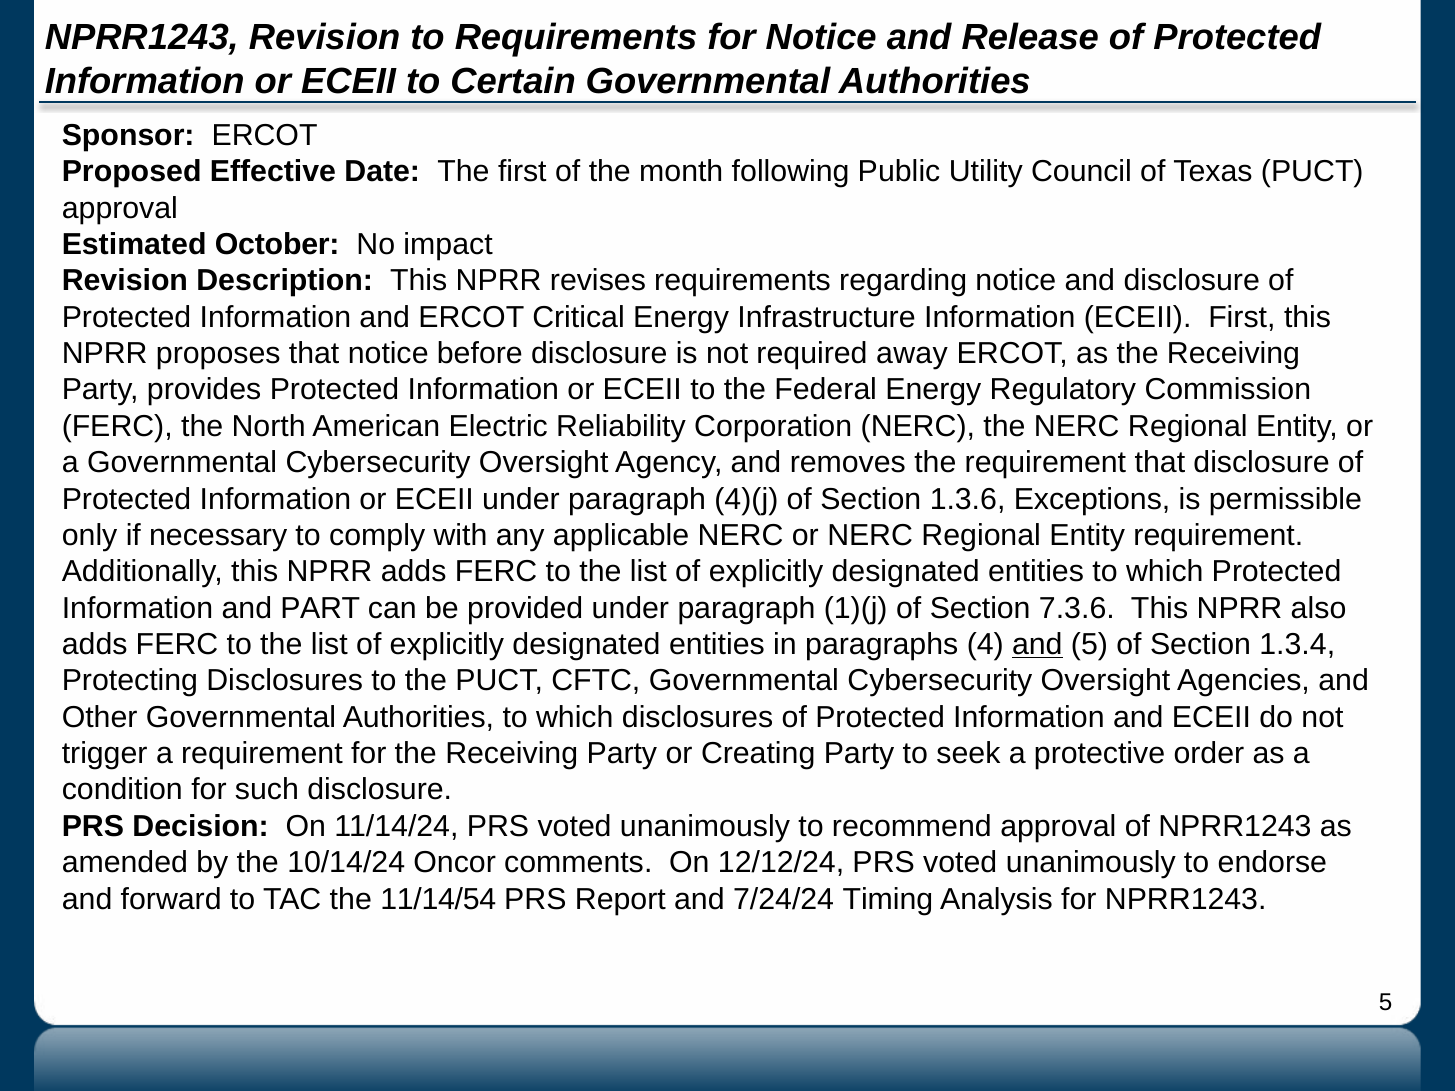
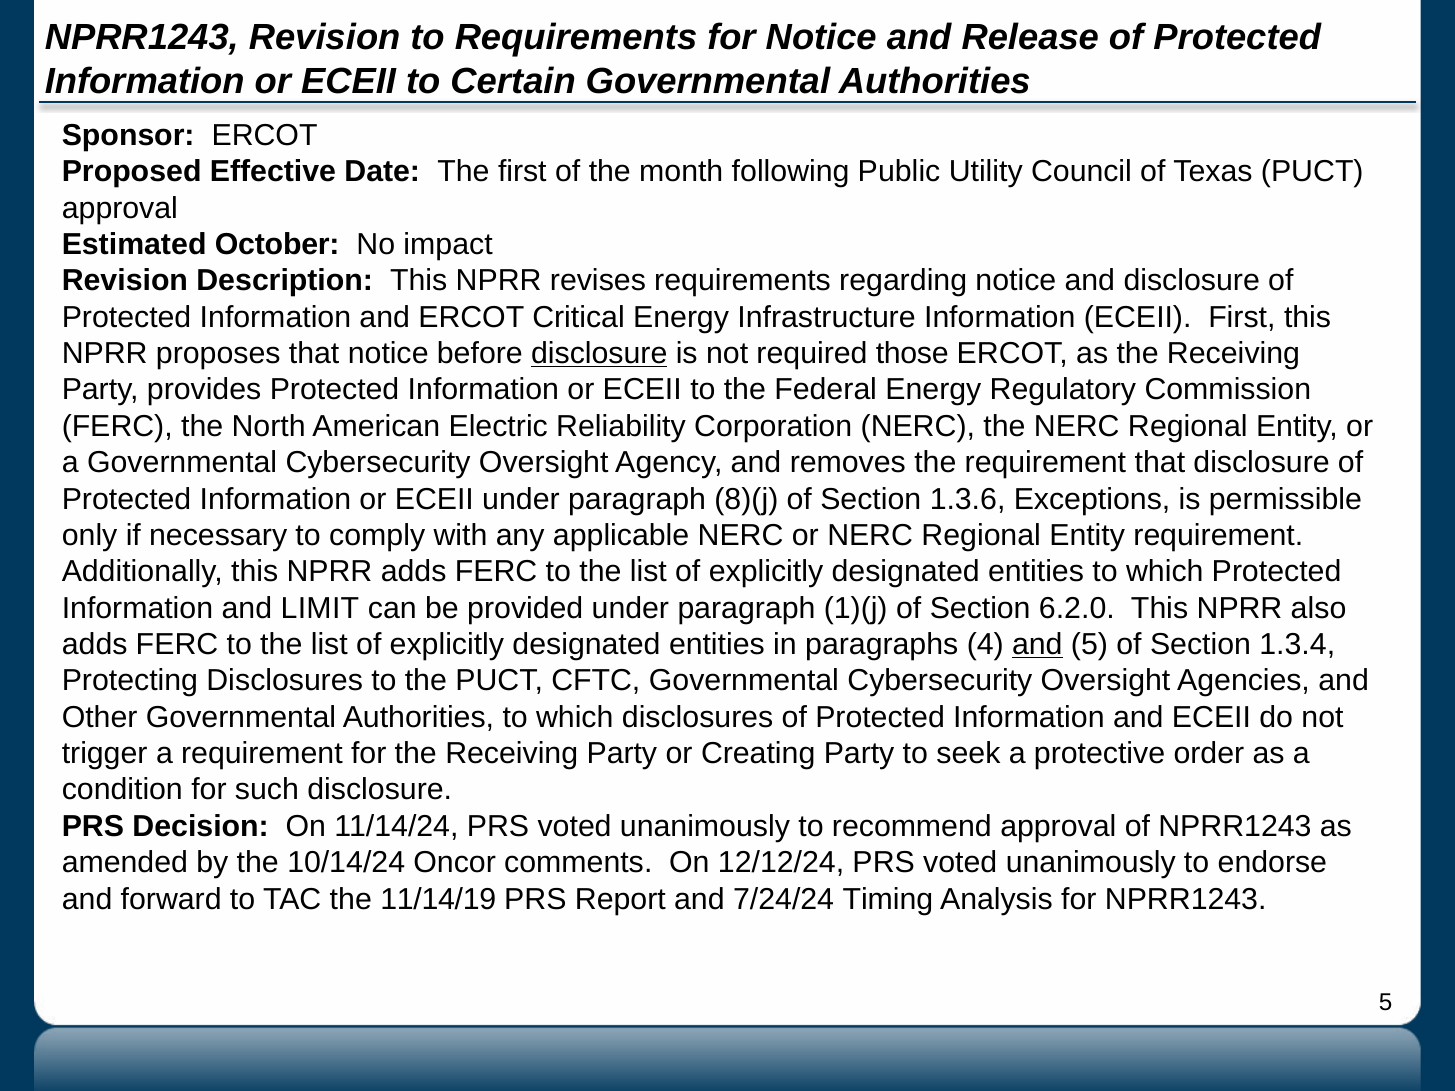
disclosure at (599, 354) underline: none -> present
away: away -> those
4)(j: 4)(j -> 8)(j
PART: PART -> LIMIT
7.3.6: 7.3.6 -> 6.2.0
11/14/54: 11/14/54 -> 11/14/19
